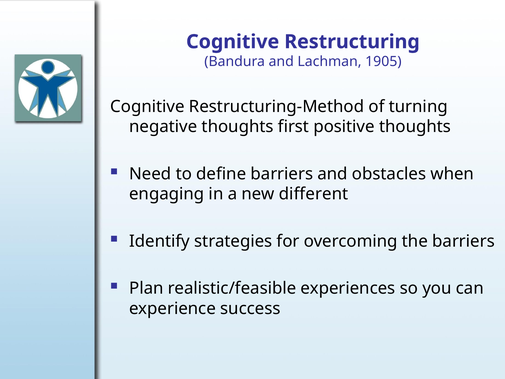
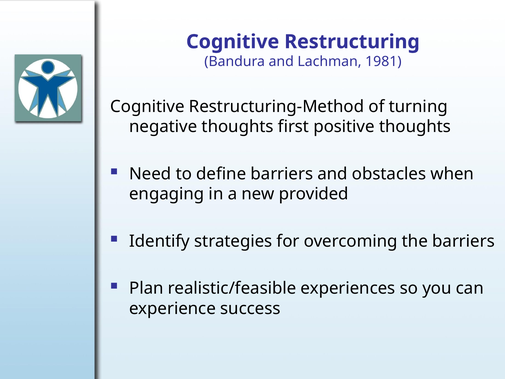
1905: 1905 -> 1981
different: different -> provided
